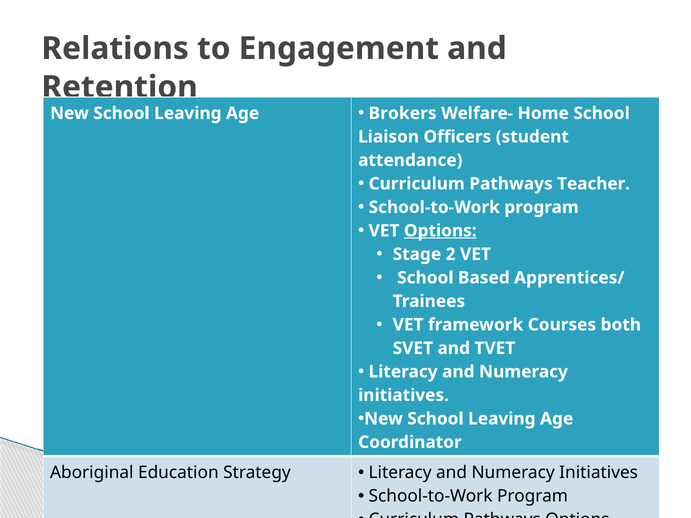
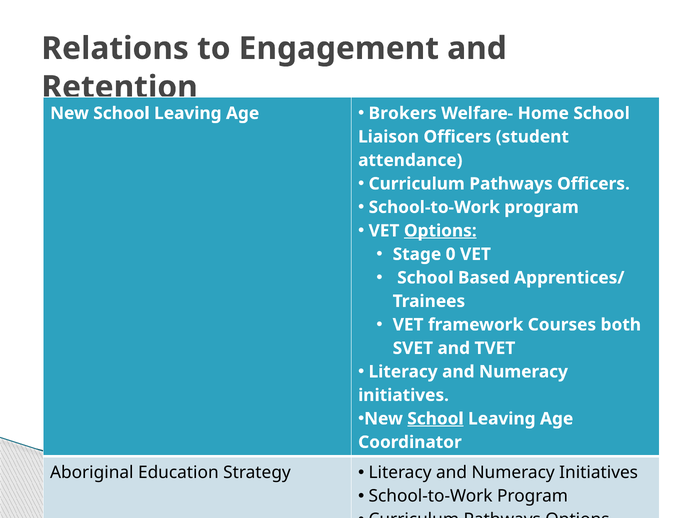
Pathways Teacher: Teacher -> Officers
2: 2 -> 0
School at (435, 419) underline: none -> present
